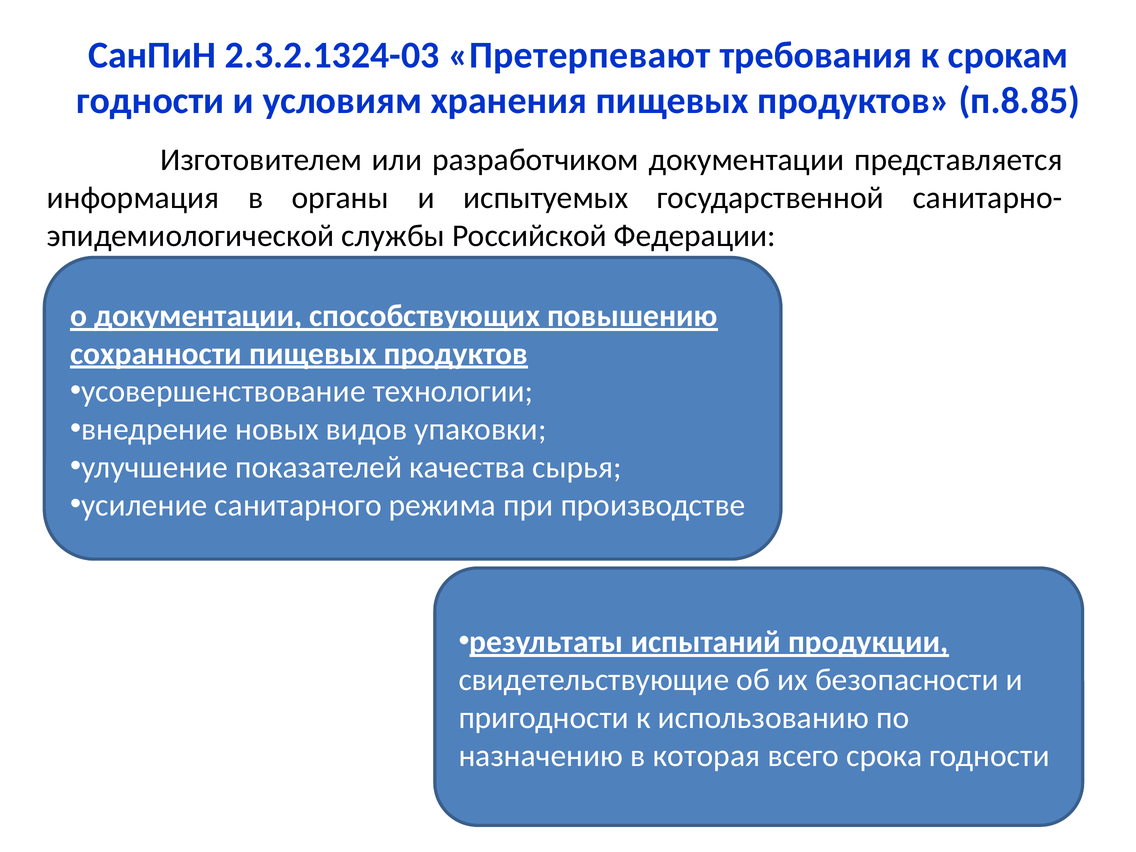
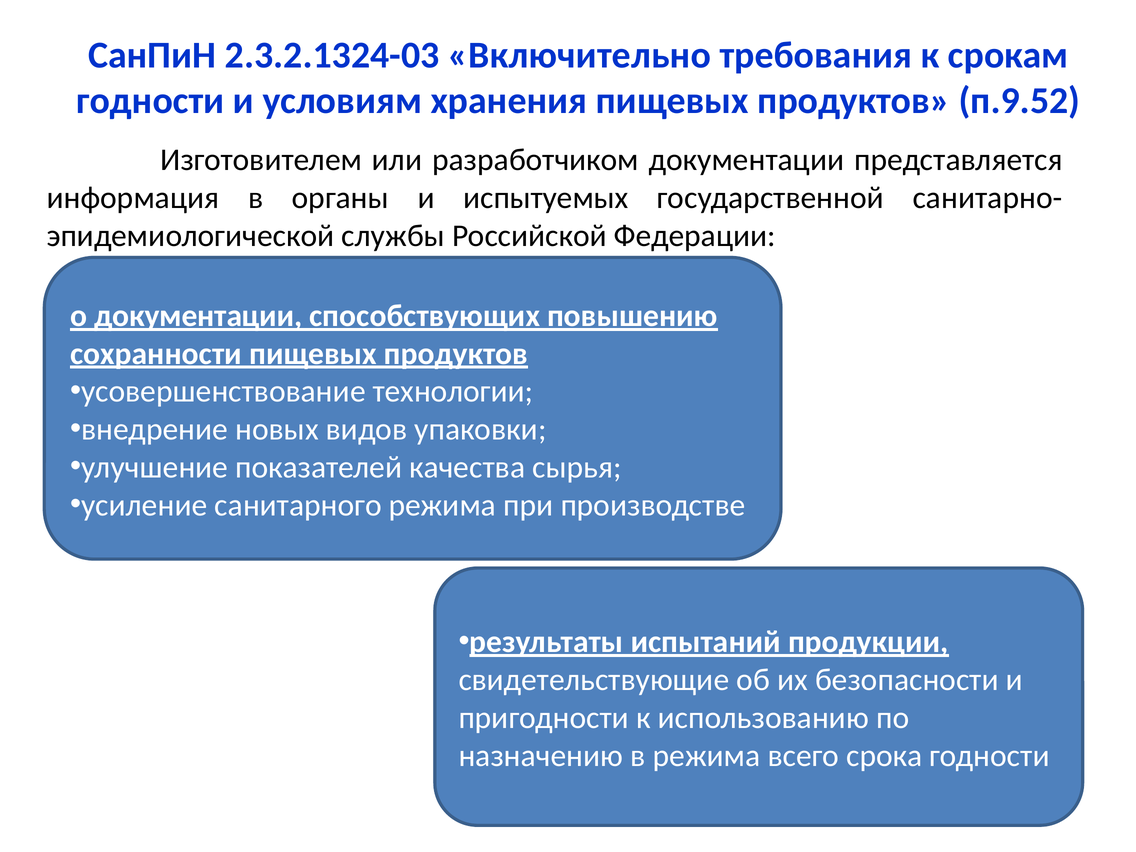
Претерпевают: Претерпевают -> Включительно
п.8.85: п.8.85 -> п.9.52
в которая: которая -> режима
